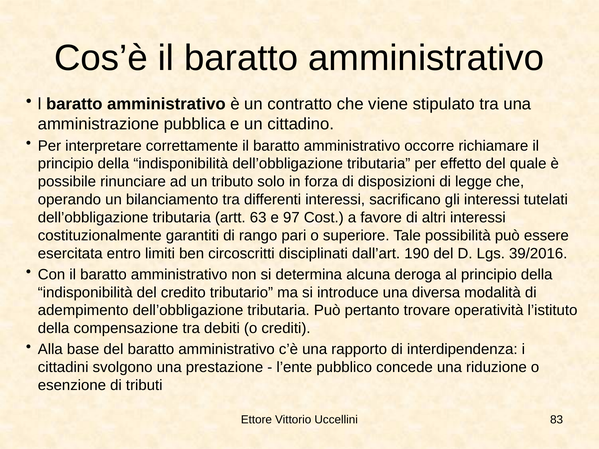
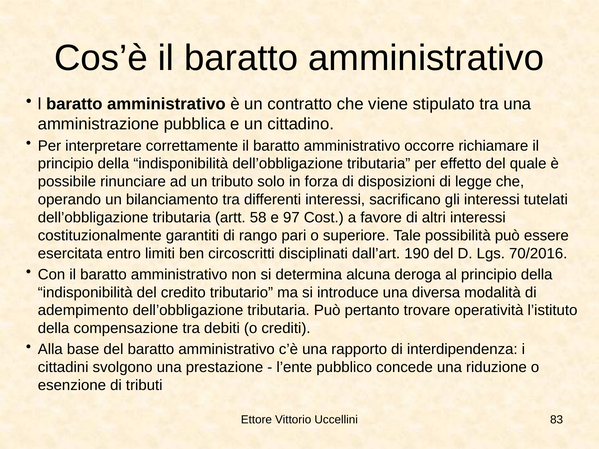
63: 63 -> 58
39/2016: 39/2016 -> 70/2016
